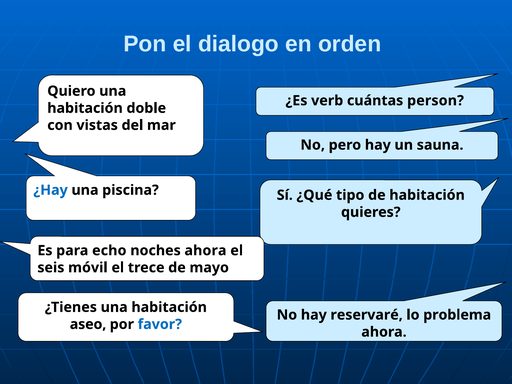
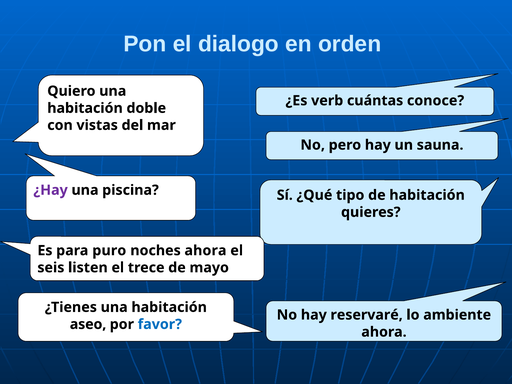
person: person -> conoce
¿Hay colour: blue -> purple
echo: echo -> puro
móvil: móvil -> listen
problema: problema -> ambiente
